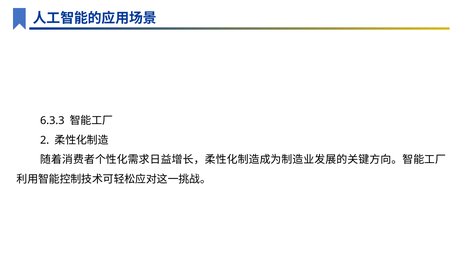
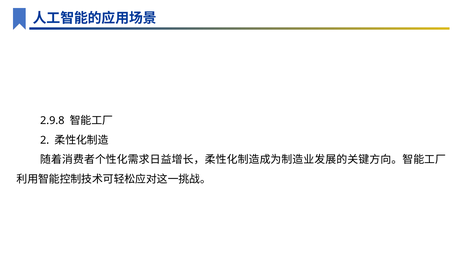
6.3.3: 6.3.3 -> 2.9.8
